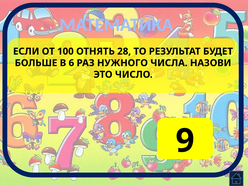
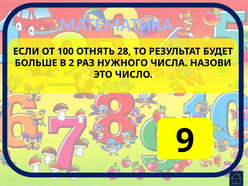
6: 6 -> 2
